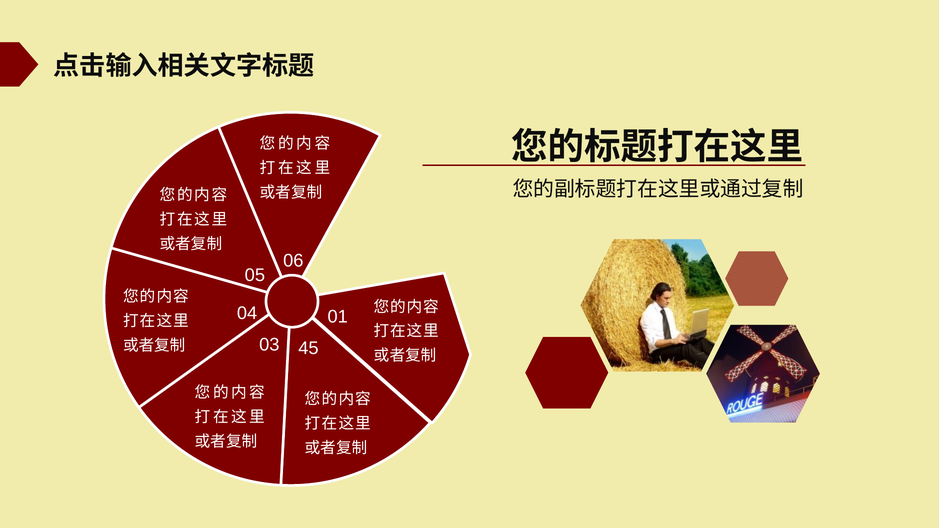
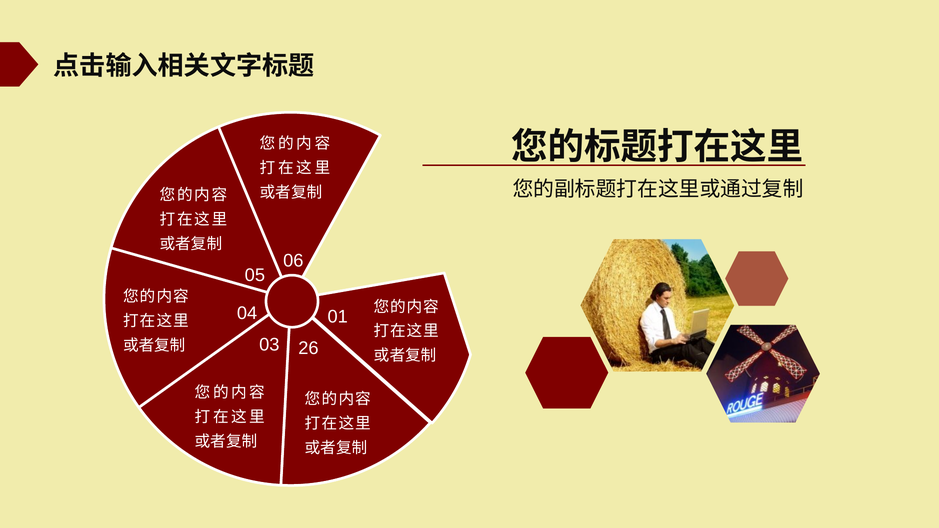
45: 45 -> 26
